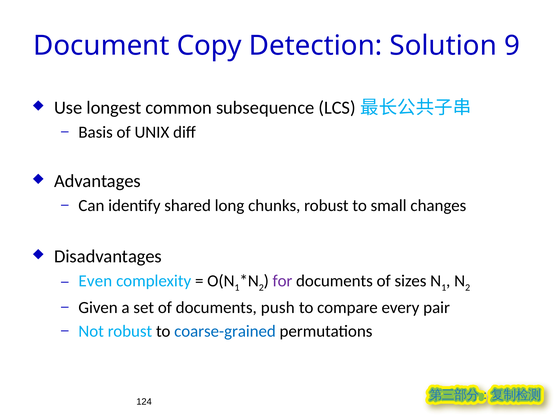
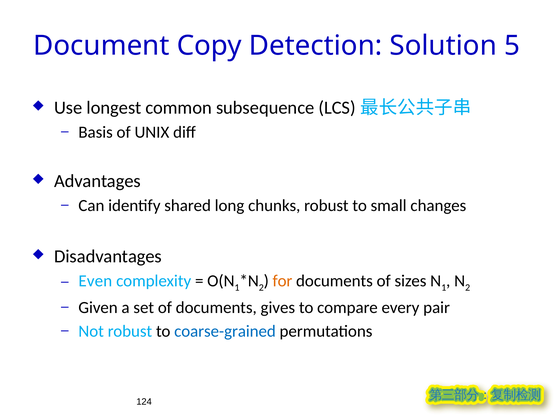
9: 9 -> 5
for colour: purple -> orange
push: push -> gives
